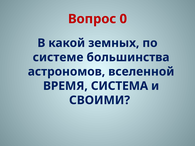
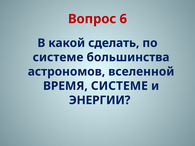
0: 0 -> 6
земных: земных -> сделать
ВРЕМЯ СИСТЕМА: СИСТЕМА -> СИСТЕМЕ
СВОИМИ: СВОИМИ -> ЭНЕРГИИ
